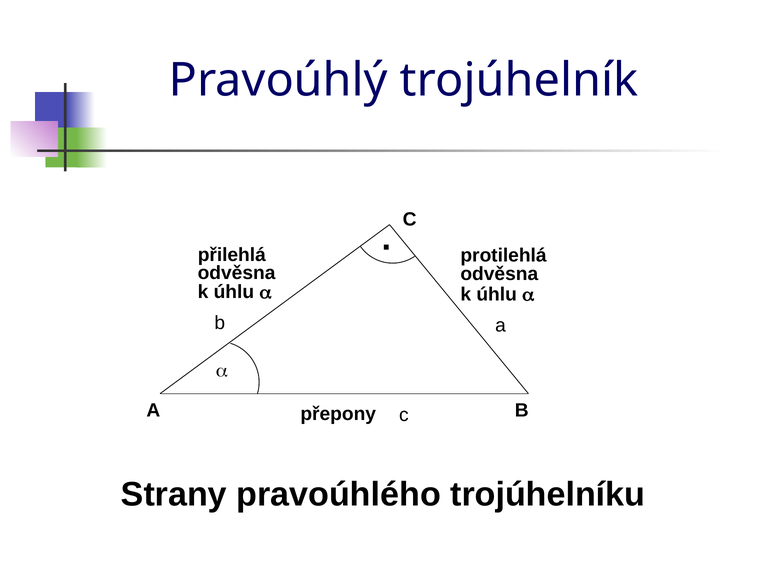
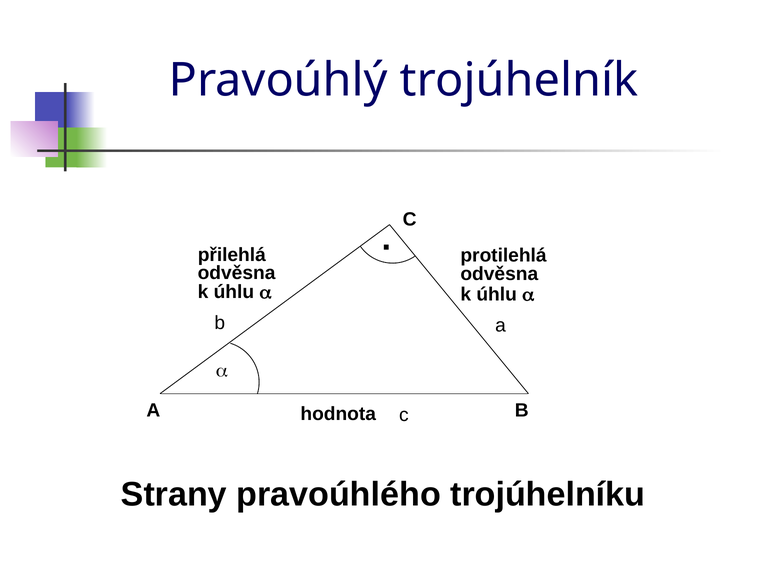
přepony: přepony -> hodnota
